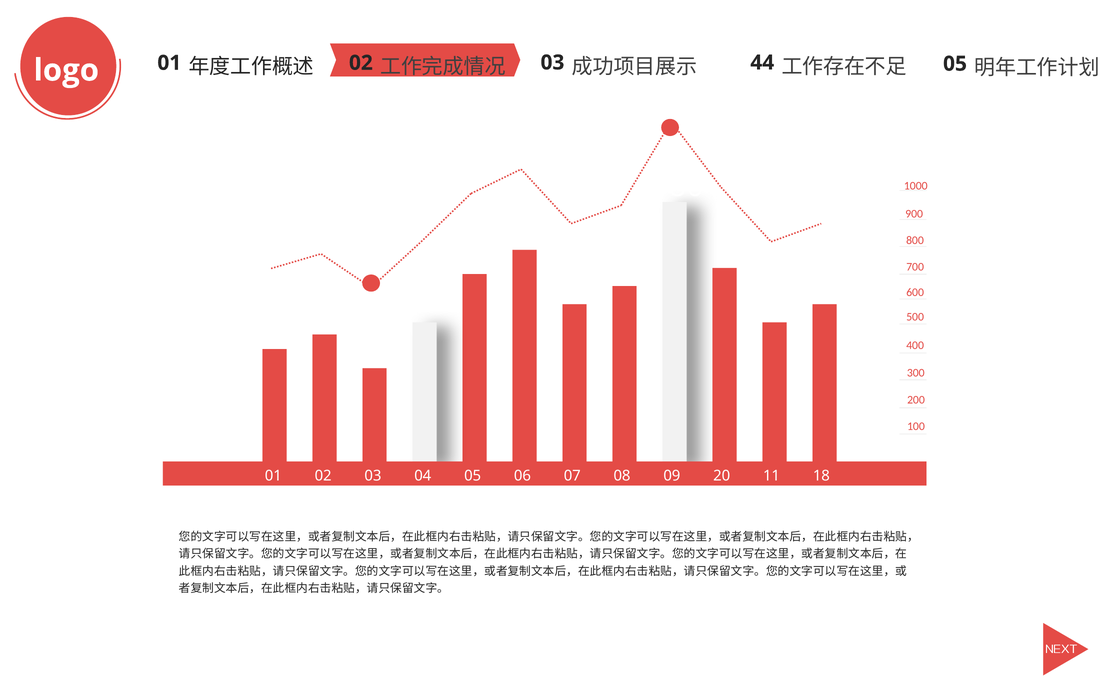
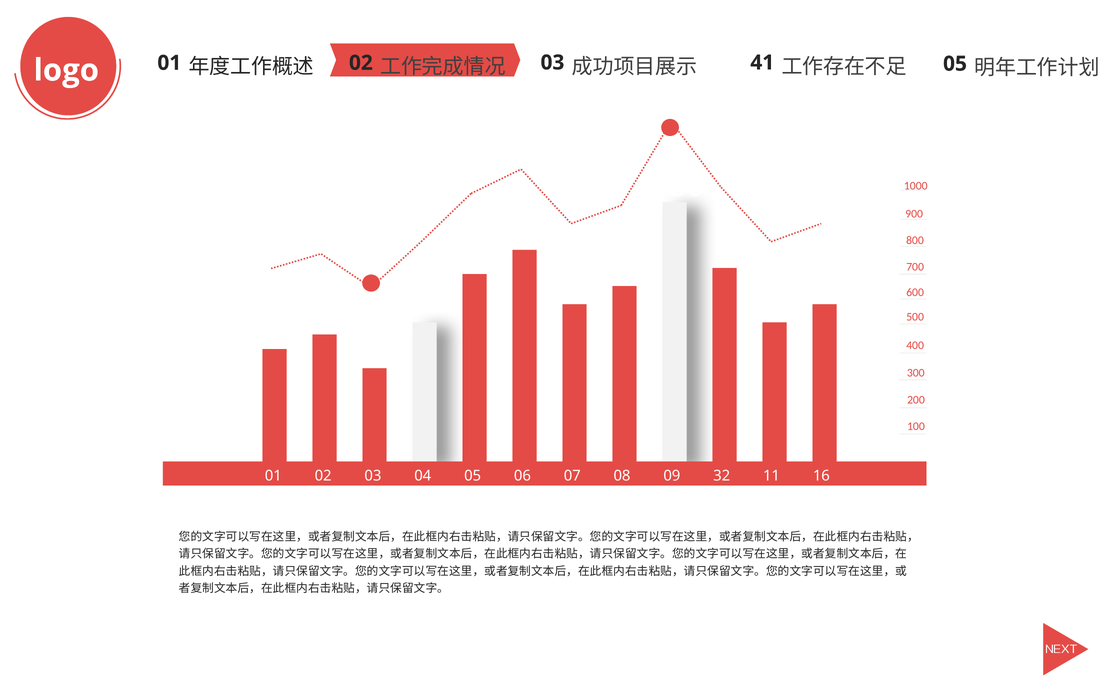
44: 44 -> 41
20: 20 -> 32
18: 18 -> 16
